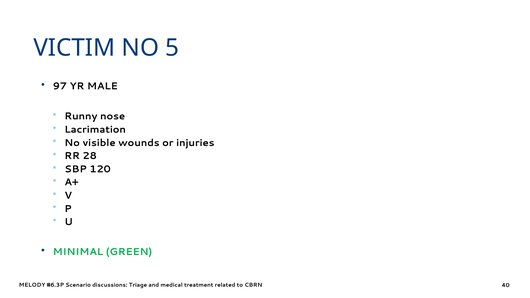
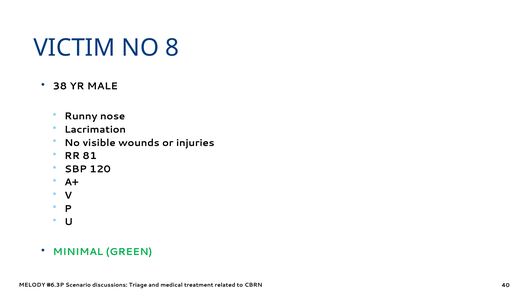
5: 5 -> 8
97: 97 -> 38
28: 28 -> 81
